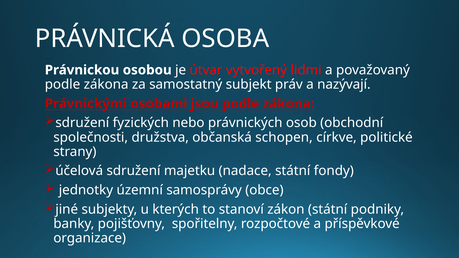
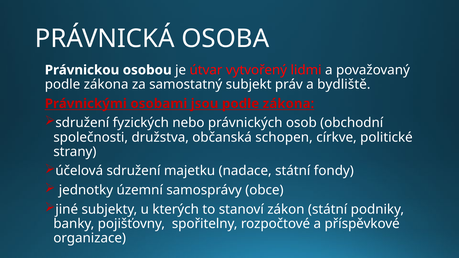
nazývají: nazývají -> bydliště
